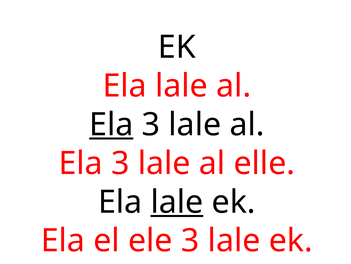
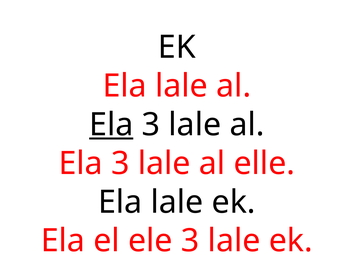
lale at (177, 202) underline: present -> none
